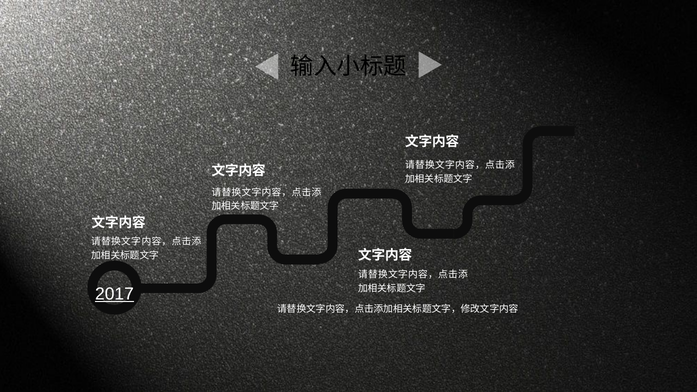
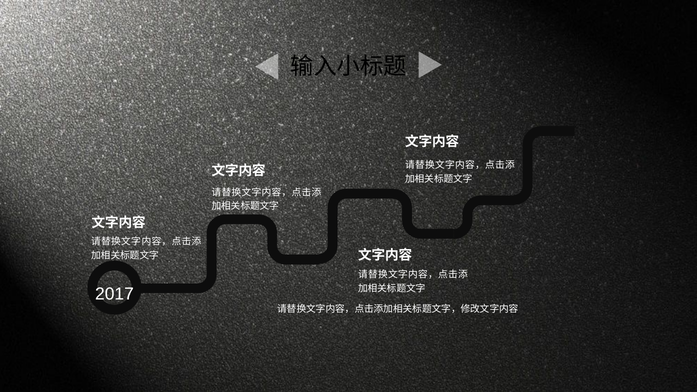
2017 underline: present -> none
